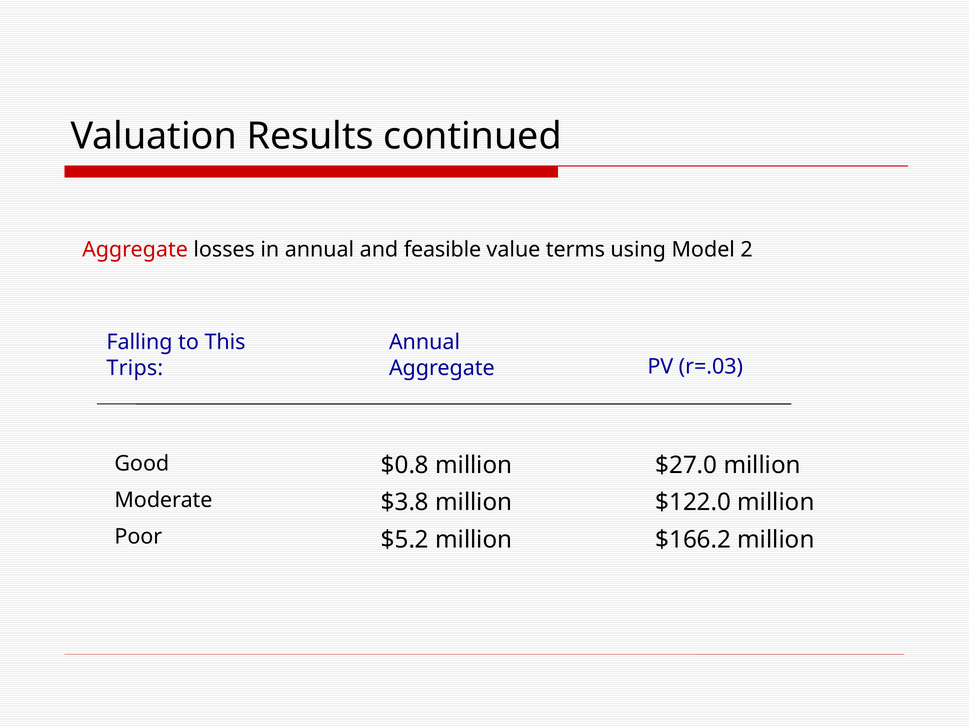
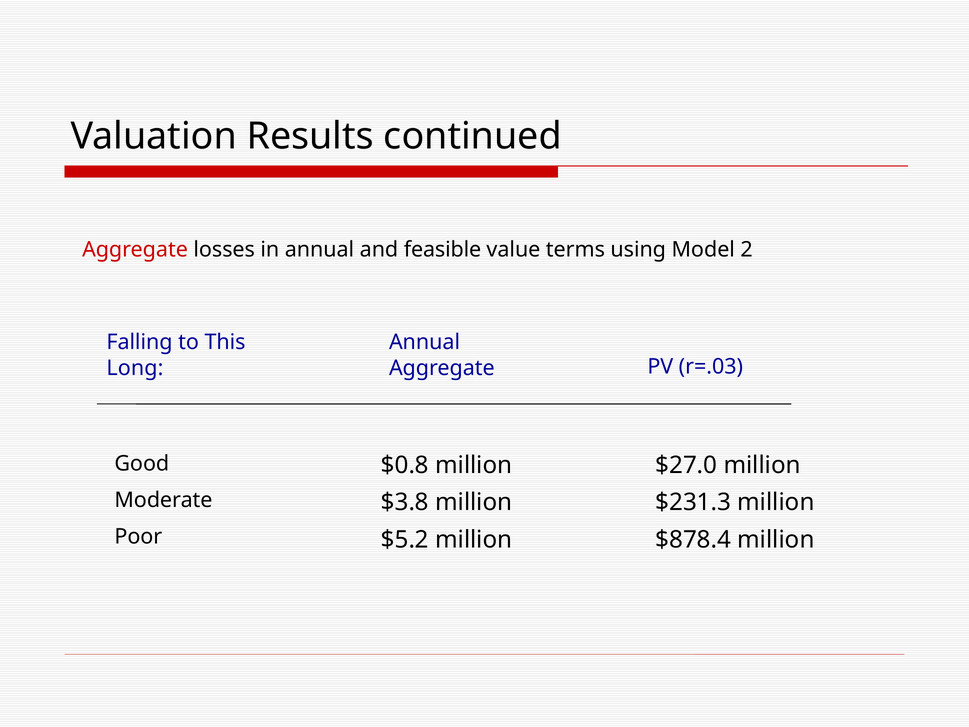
Trips: Trips -> Long
$122.0: $122.0 -> $231.3
$166.2: $166.2 -> $878.4
